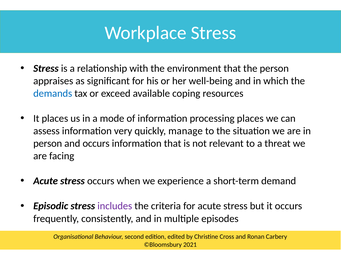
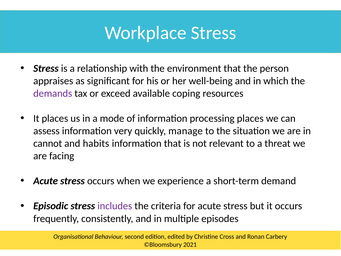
demands colour: blue -> purple
person at (48, 143): person -> cannot
and occurs: occurs -> habits
